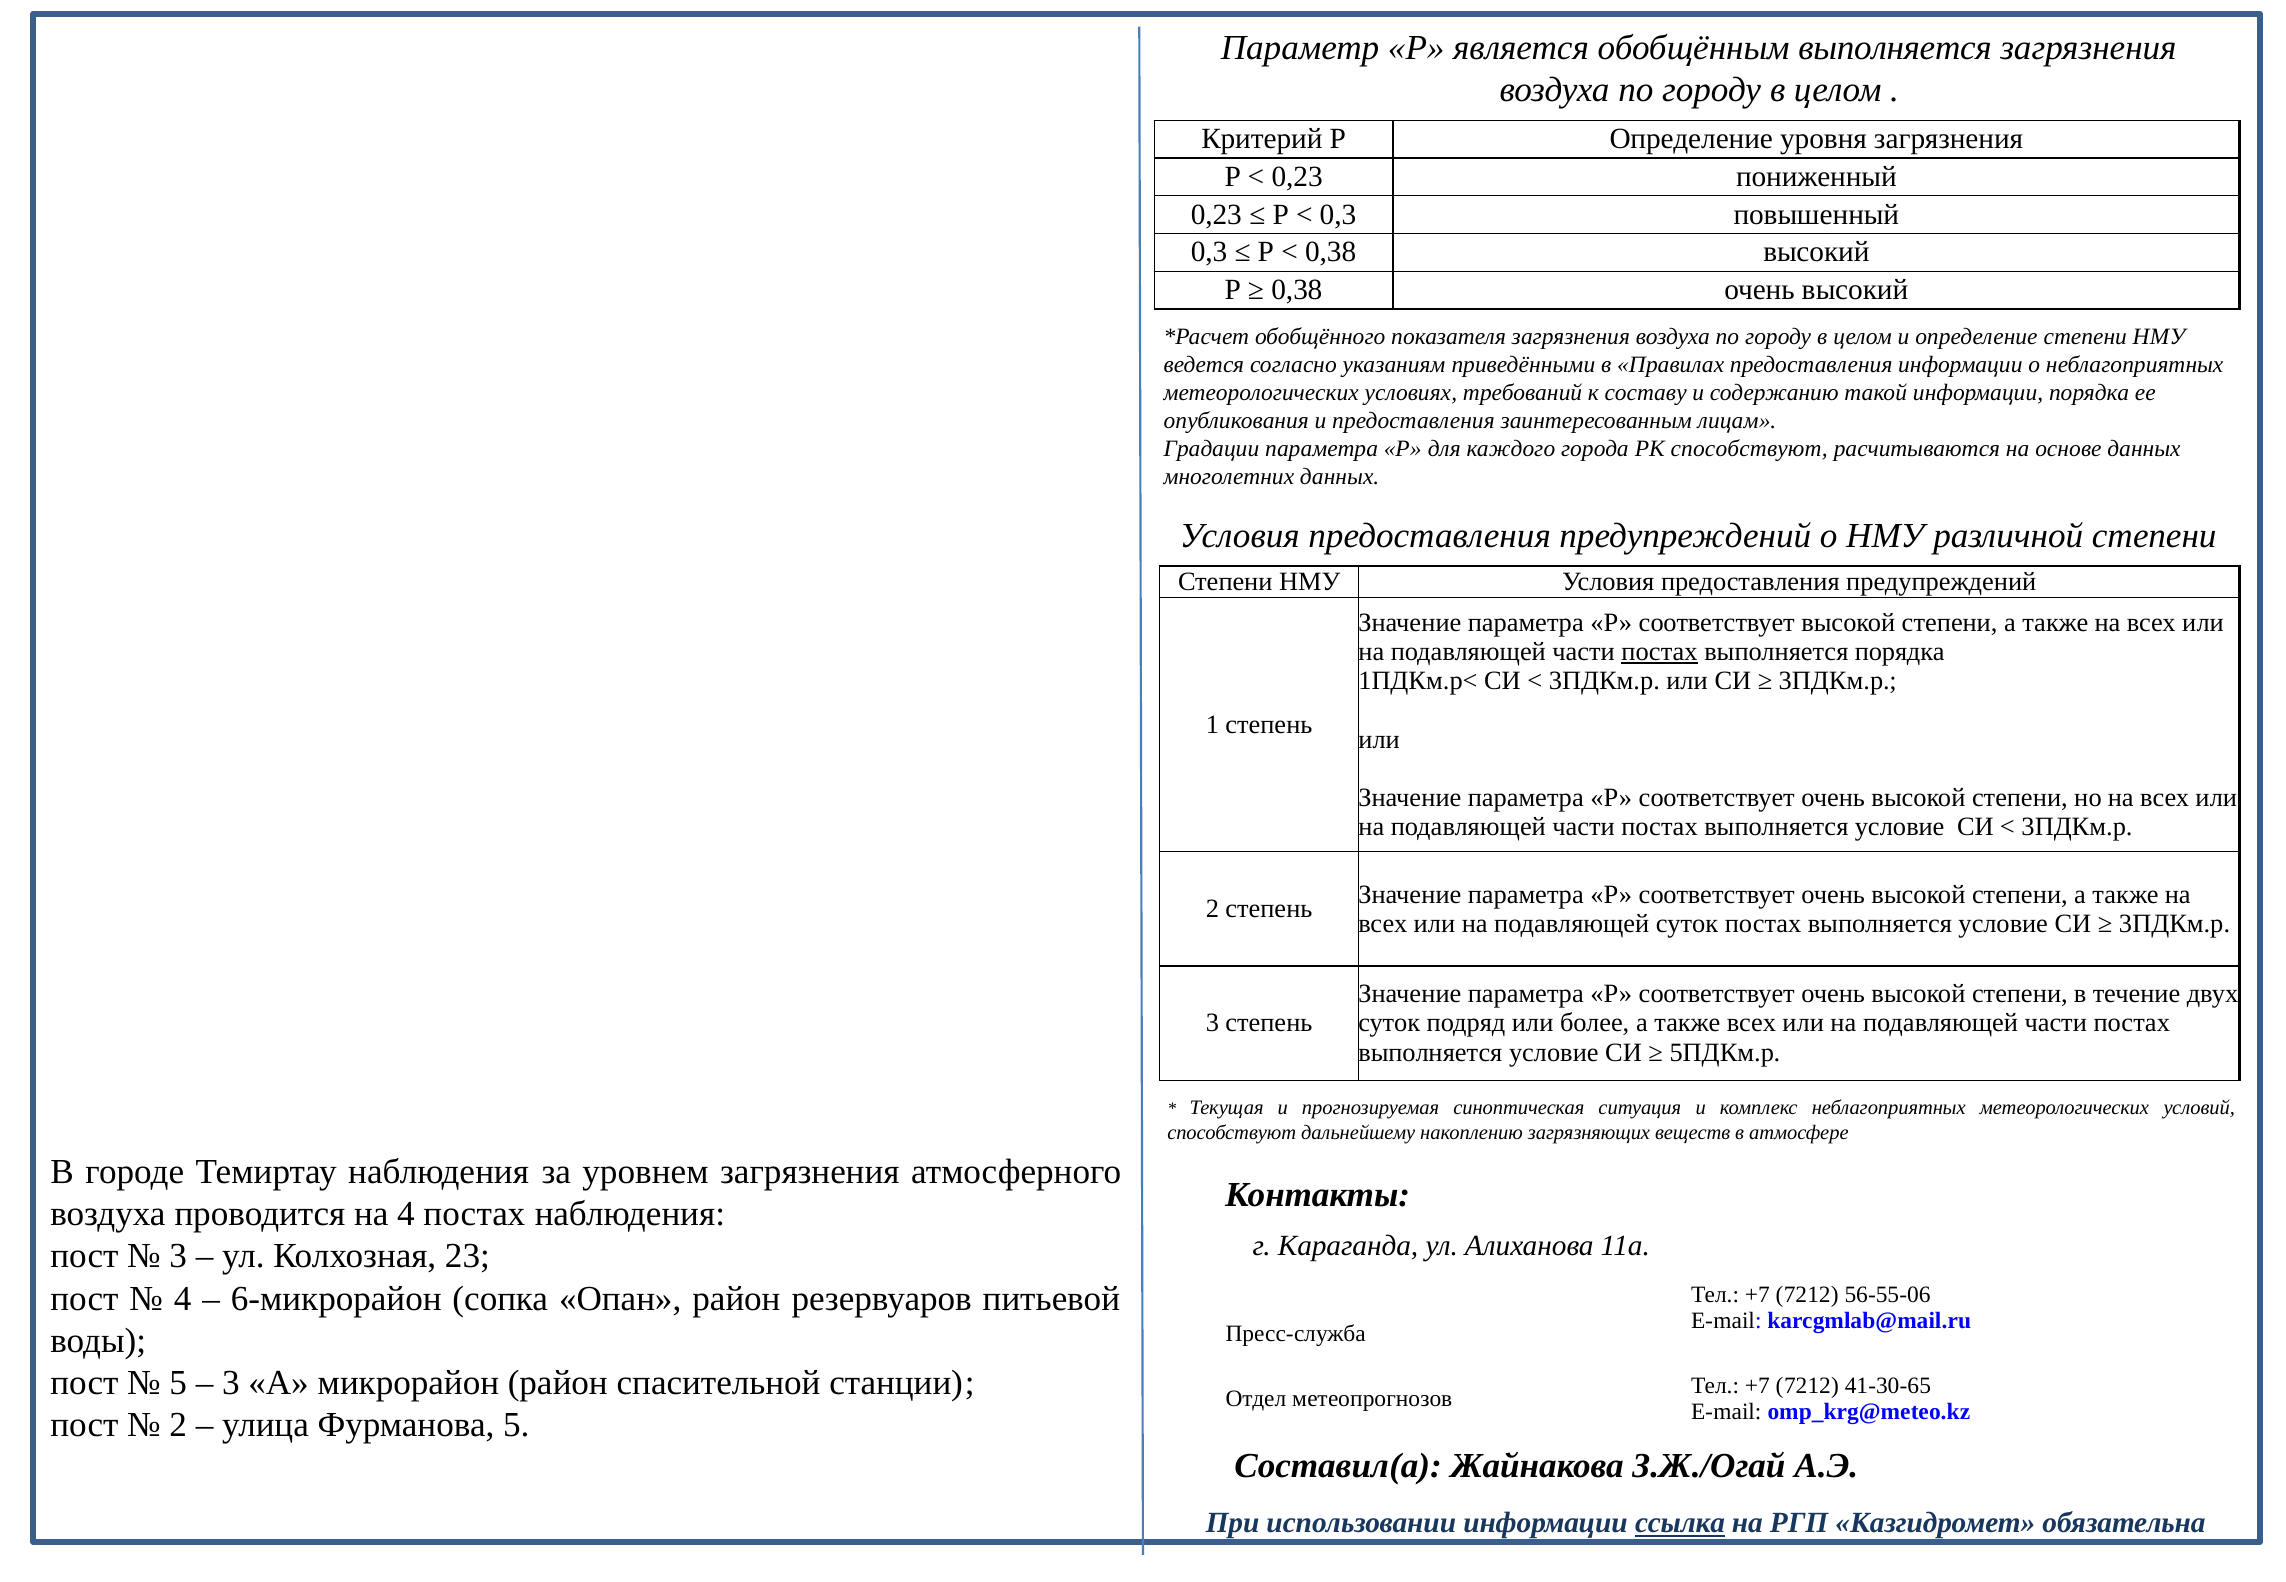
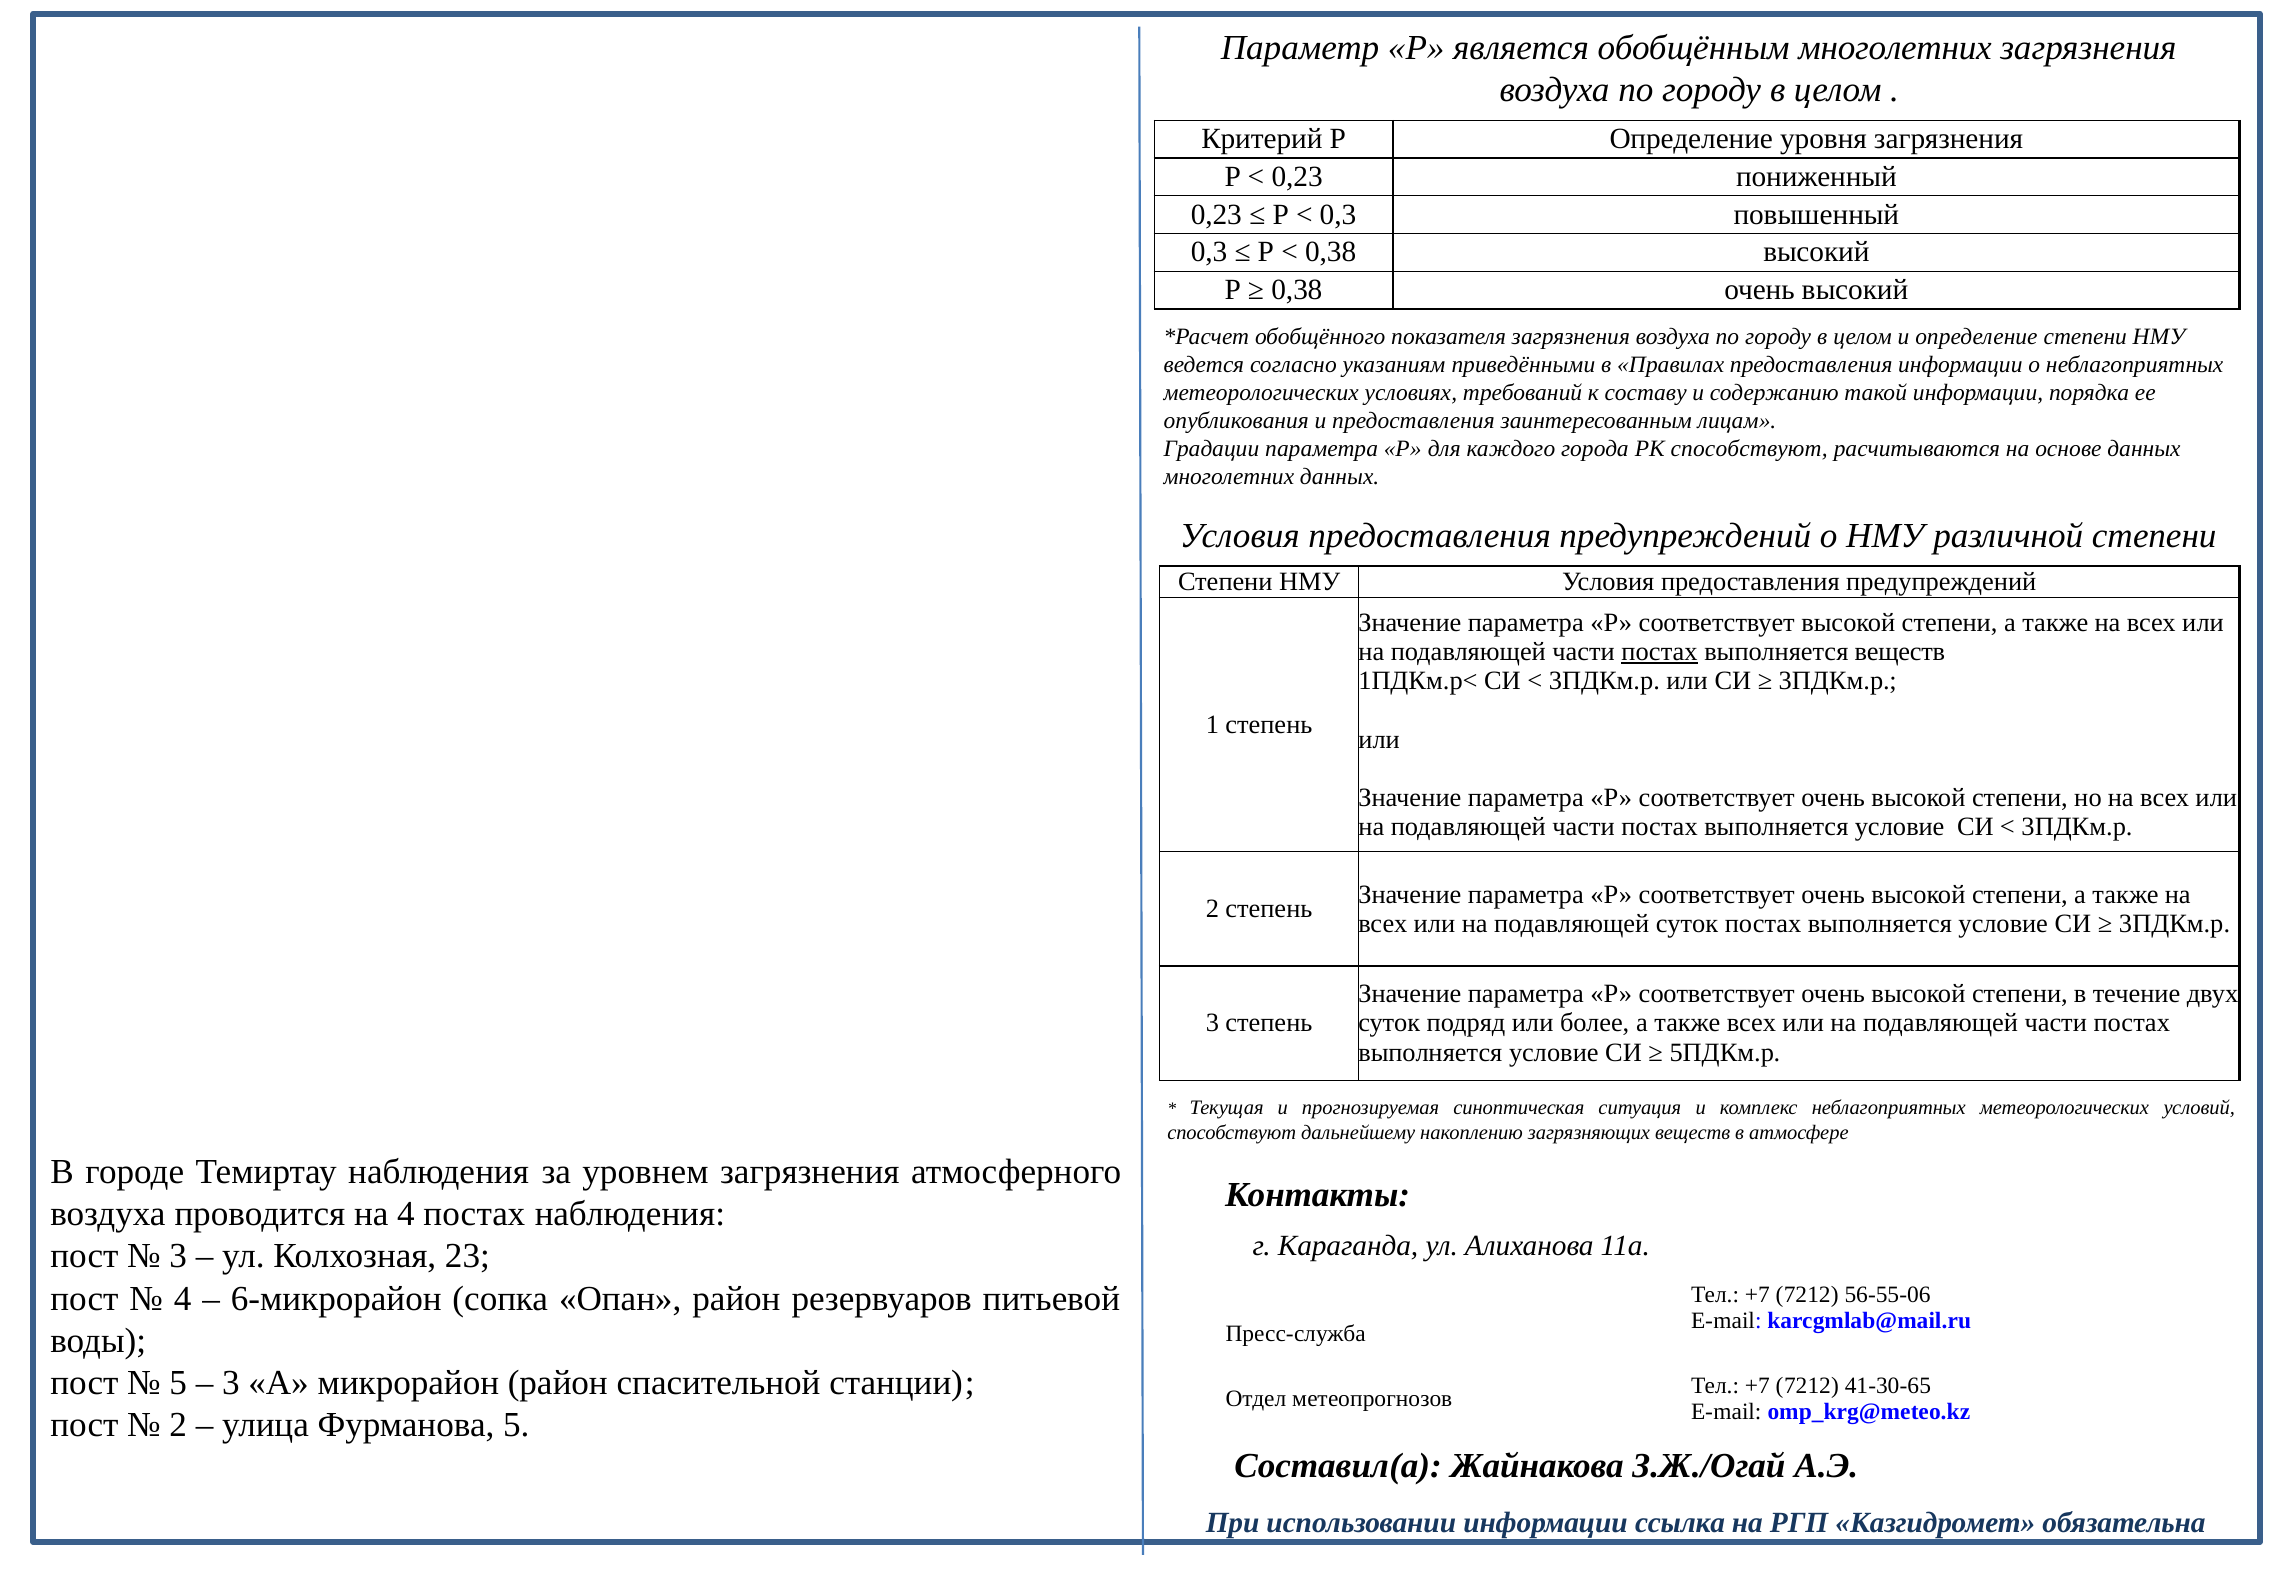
обобщённым выполняется: выполняется -> многолетних
выполняется порядка: порядка -> веществ
ссылка underline: present -> none
